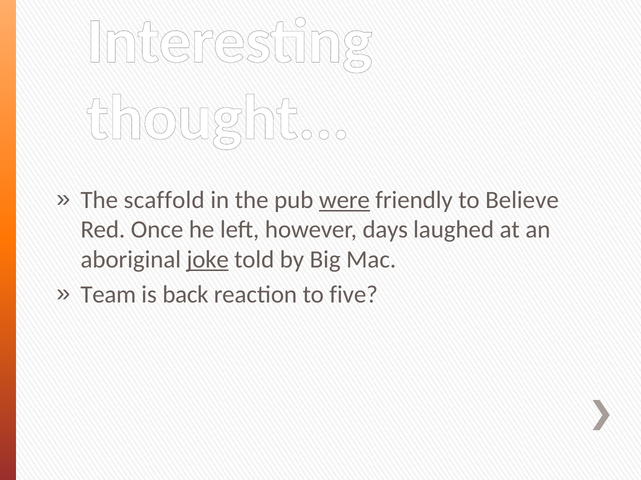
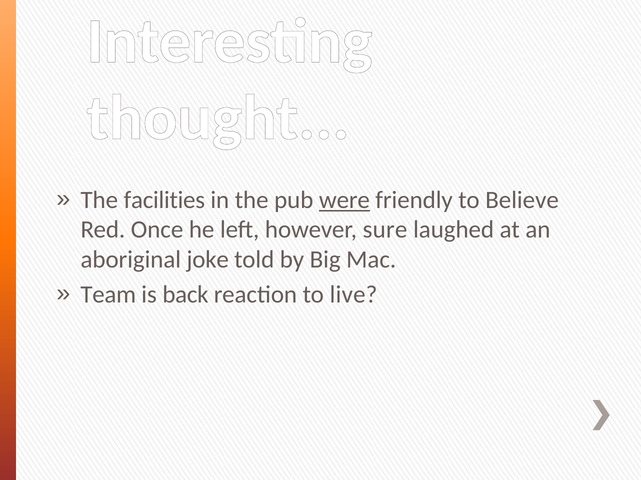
scaffold: scaffold -> facilities
days: days -> sure
joke underline: present -> none
five: five -> live
